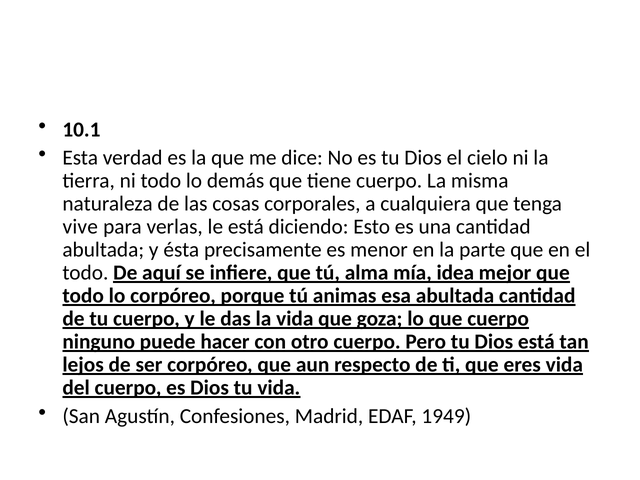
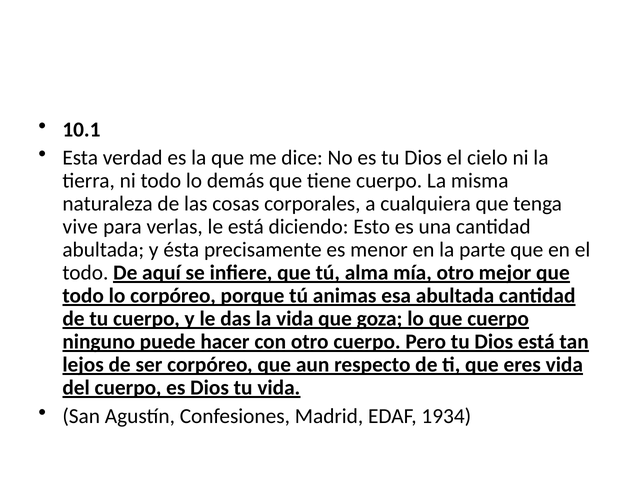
mía idea: idea -> otro
1949: 1949 -> 1934
